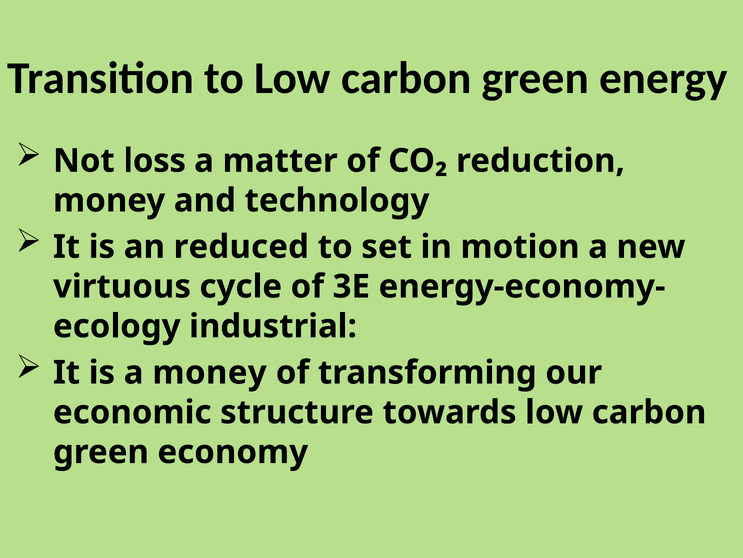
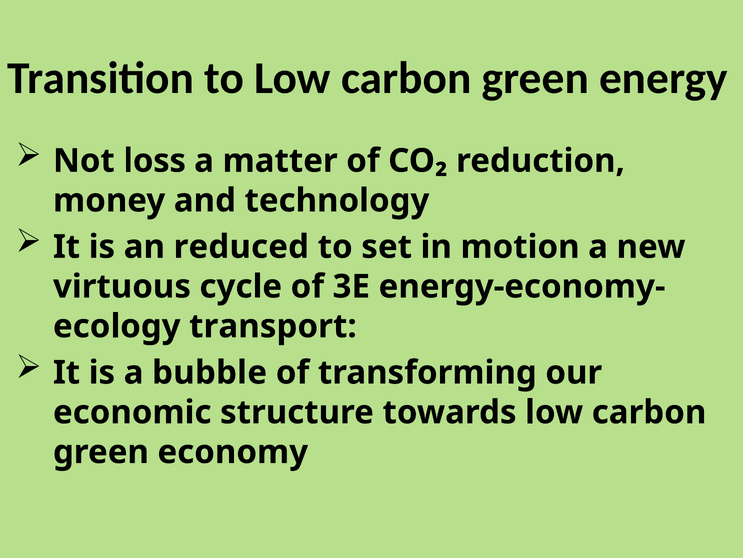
industrial: industrial -> transport
a money: money -> bubble
